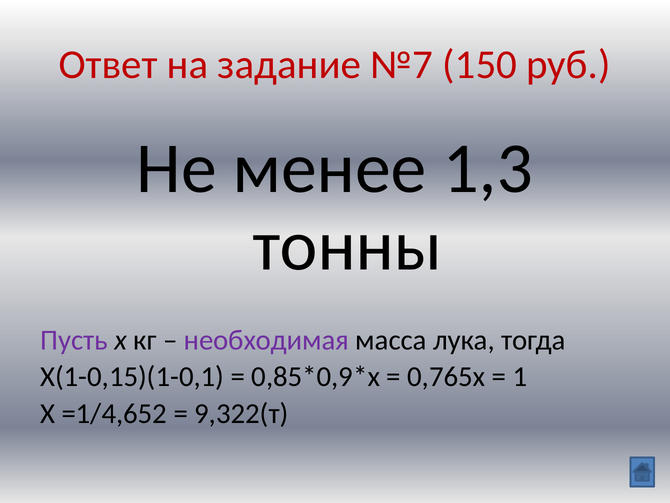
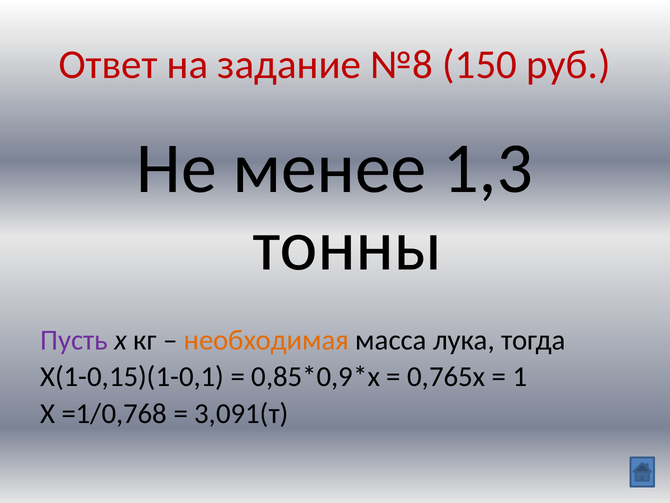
№7: №7 -> №8
необходимая colour: purple -> orange
=1/4,652: =1/4,652 -> =1/0,768
9,322(т: 9,322(т -> 3,091(т
